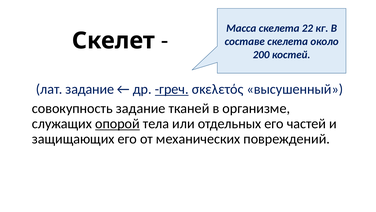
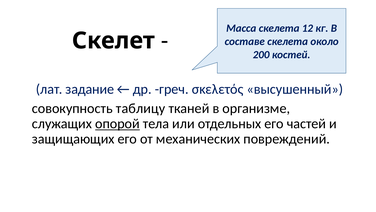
22: 22 -> 12
греч underline: present -> none
совокупность задание: задание -> таблицу
